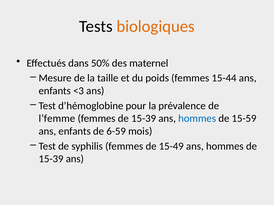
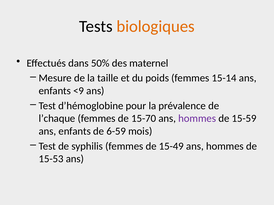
15-44: 15-44 -> 15-14
<3: <3 -> <9
l’femme: l’femme -> l’chaque
femmes de 15-39: 15-39 -> 15-70
hommes at (197, 119) colour: blue -> purple
15-39 at (51, 159): 15-39 -> 15-53
